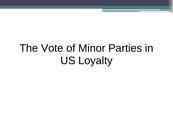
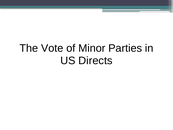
Loyalty: Loyalty -> Directs
